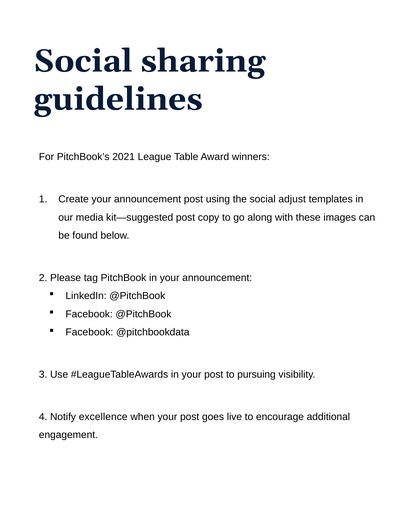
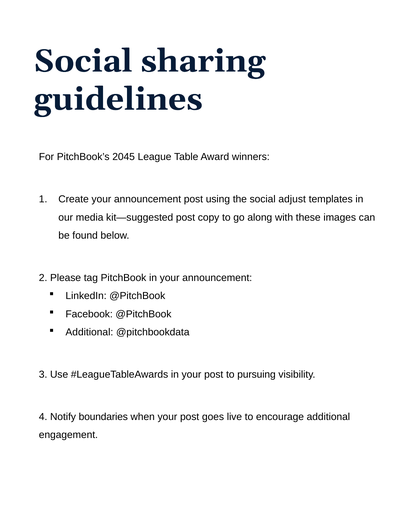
2021: 2021 -> 2045
Facebook at (89, 332): Facebook -> Additional
excellence: excellence -> boundaries
